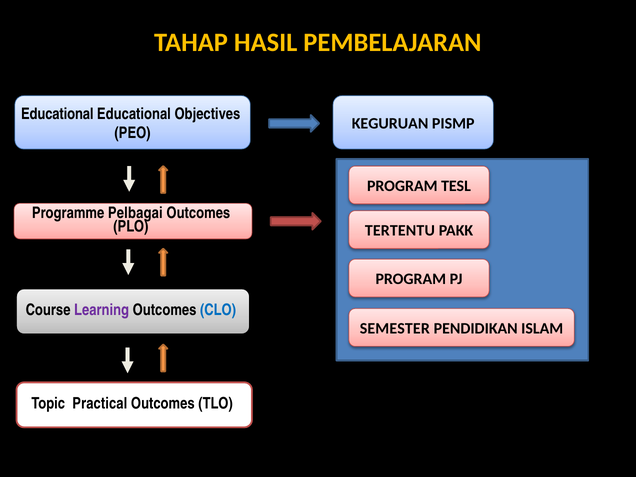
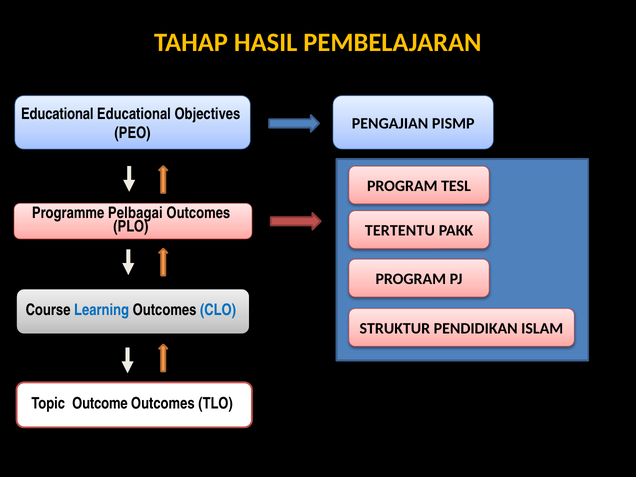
KEGURUAN: KEGURUAN -> PENGAJIAN
Learning colour: purple -> blue
SEMESTER: SEMESTER -> STRUKTUR
Practical: Practical -> Outcome
